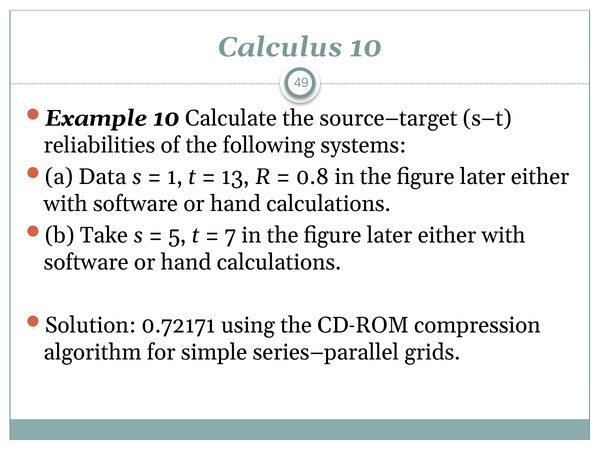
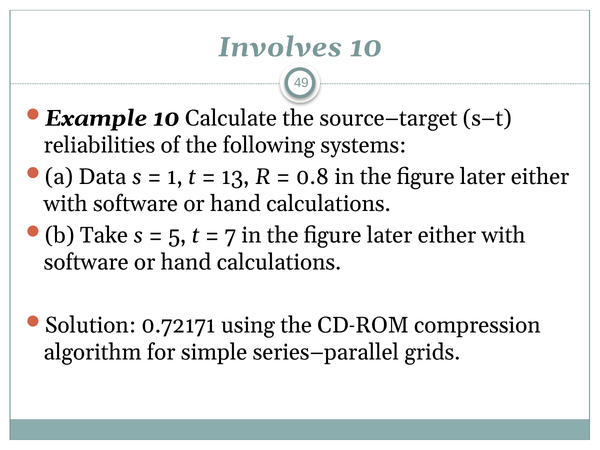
Calculus: Calculus -> Involves
